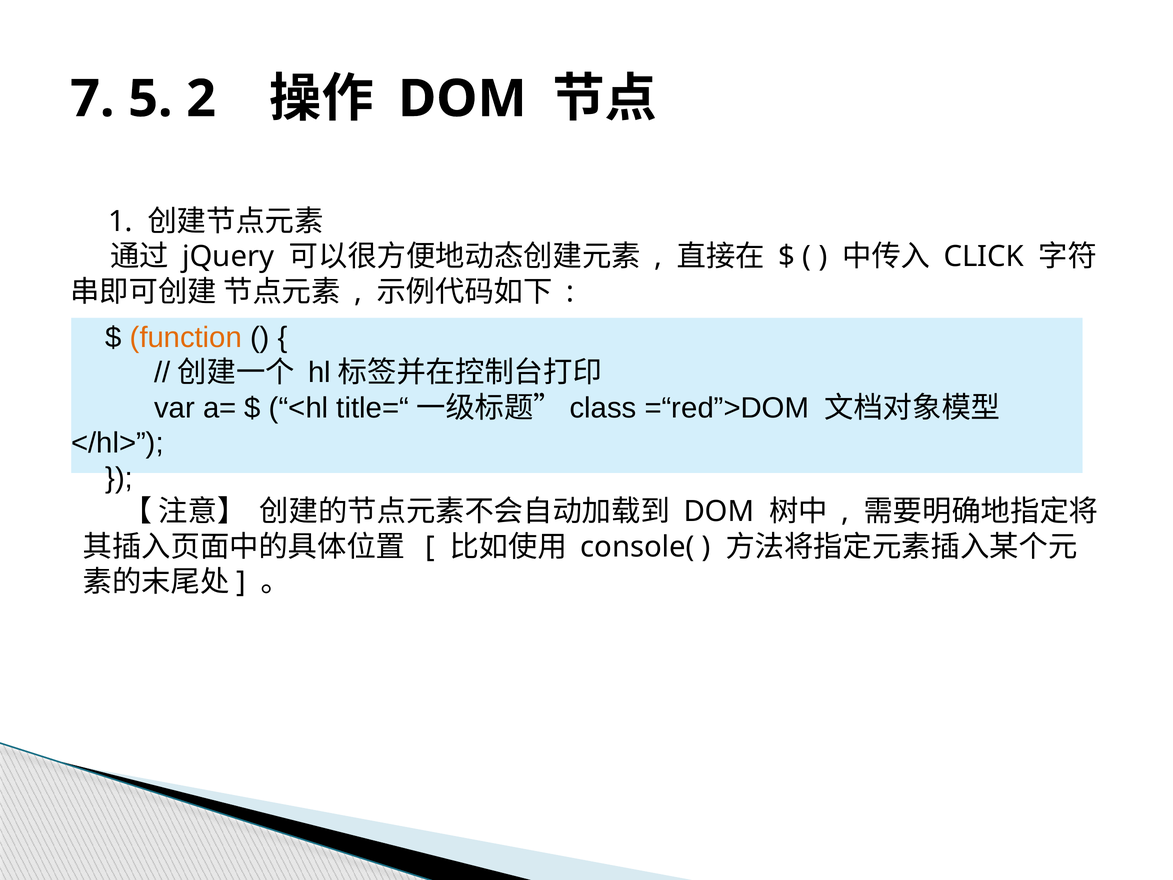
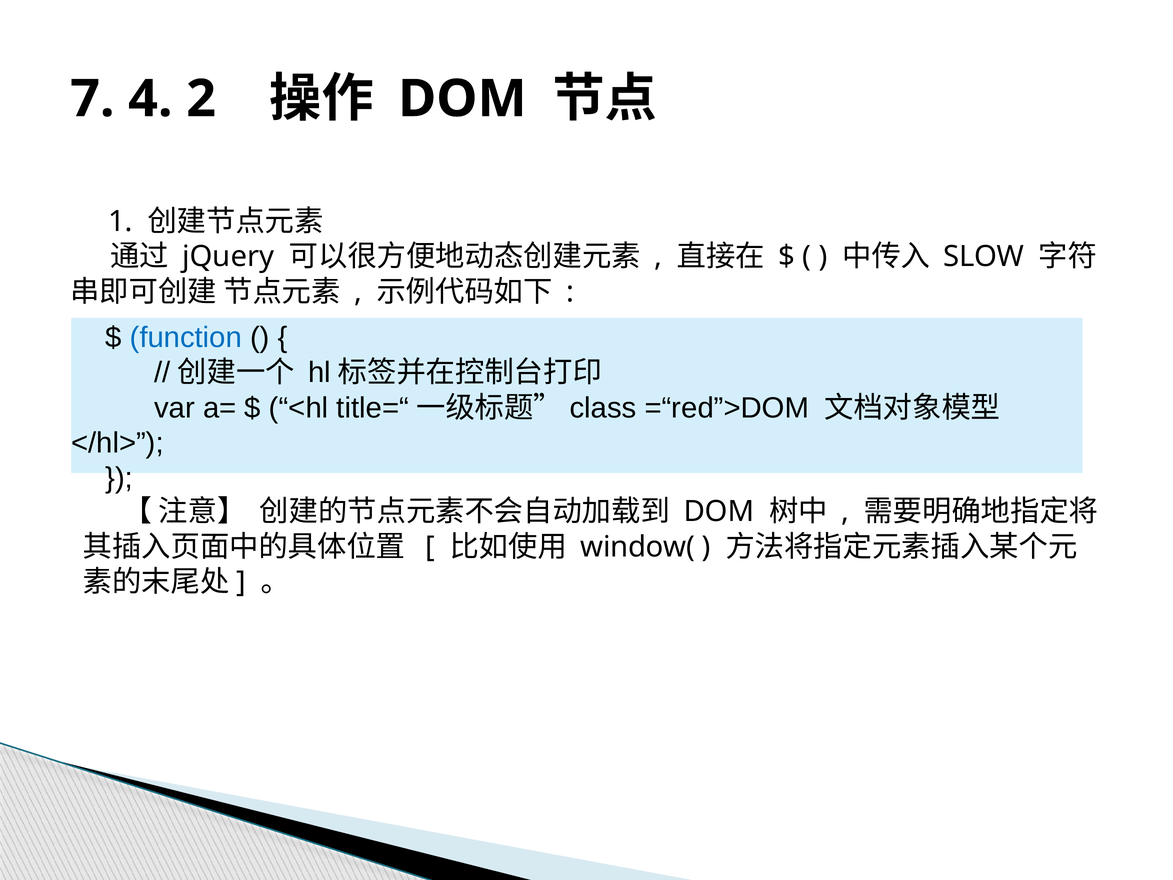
5: 5 -> 4
CLICK: CLICK -> SLOW
function colour: orange -> blue
console(: console( -> window(
